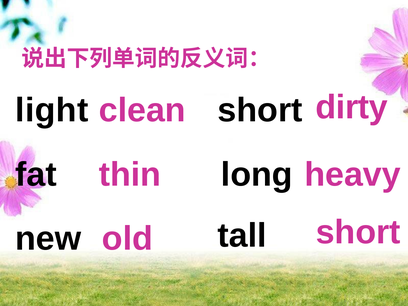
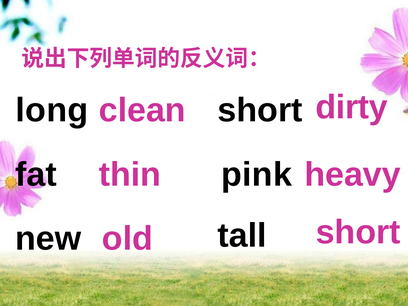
light: light -> long
long: long -> pink
